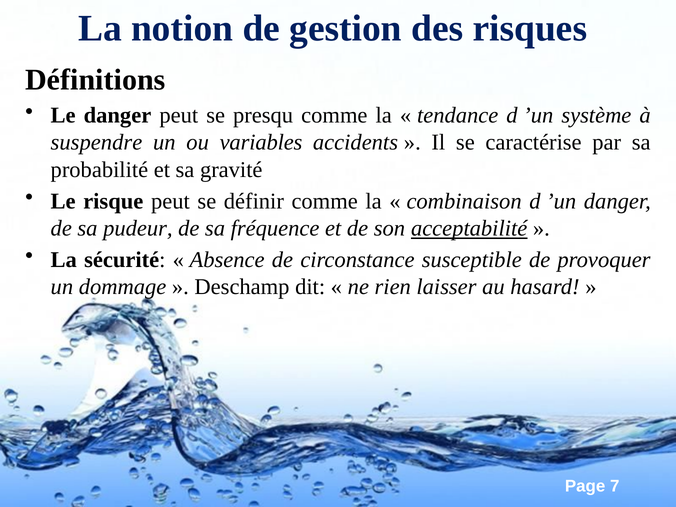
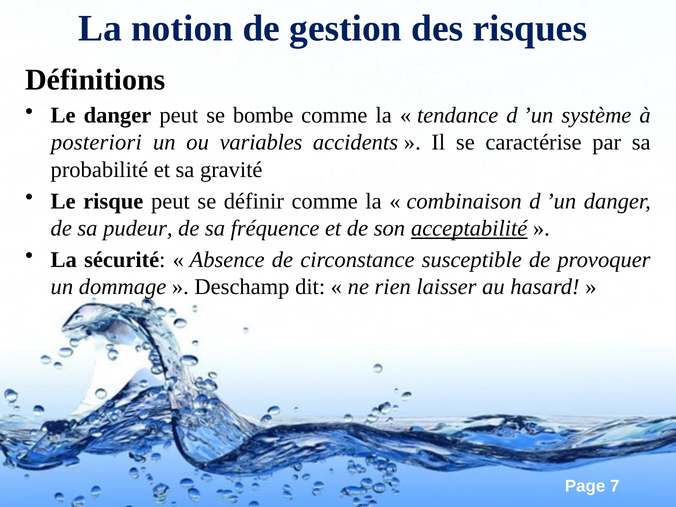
presqu: presqu -> bombe
suspendre: suspendre -> posteriori
